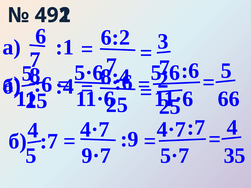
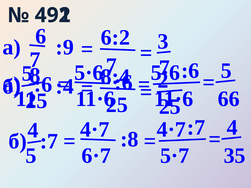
:1: :1 -> :9
:9: :9 -> :8
9·7: 9·7 -> 6·7
